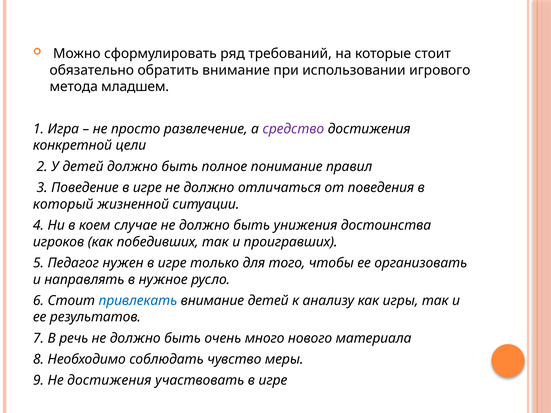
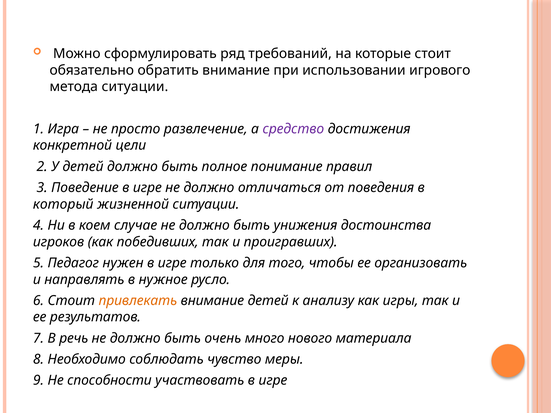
метода младшем: младшем -> ситуации
привлекать colour: blue -> orange
Не достижения: достижения -> способности
